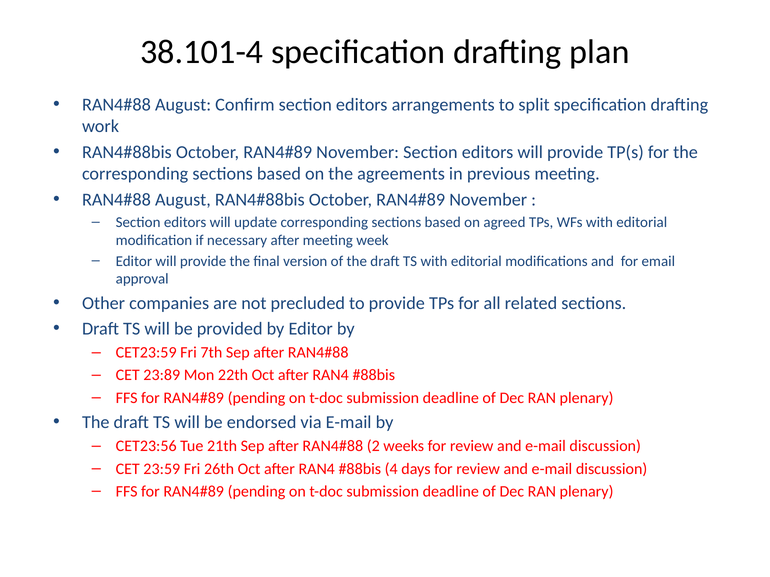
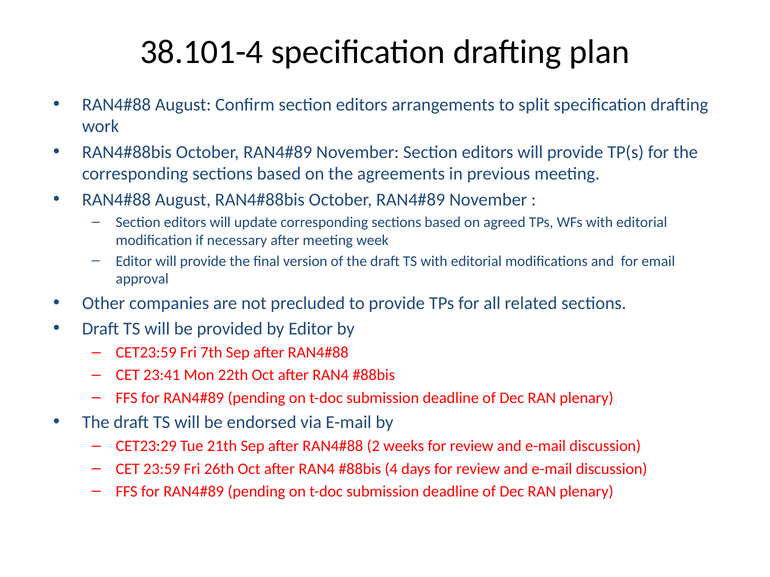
23:89: 23:89 -> 23:41
CET23:56: CET23:56 -> CET23:29
